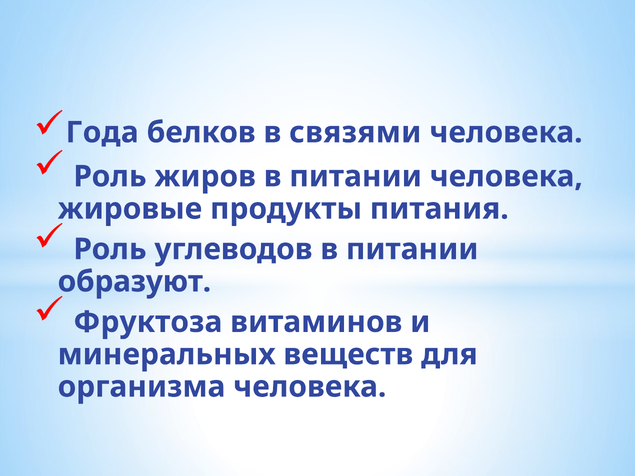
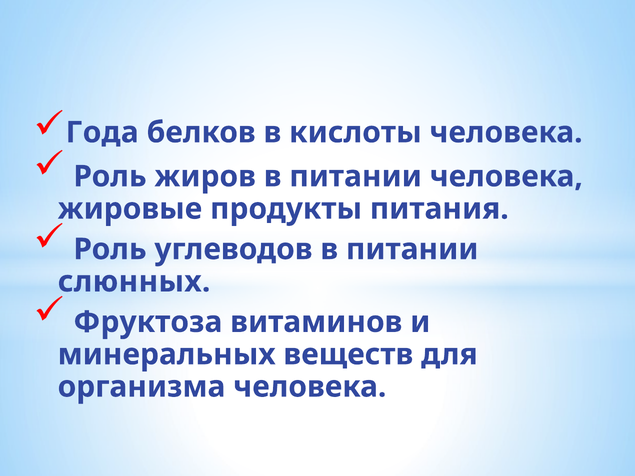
связями: связями -> кислоты
образуют: образуют -> слюнных
